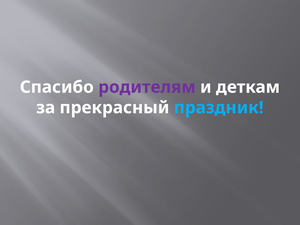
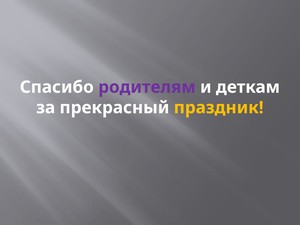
праздник colour: light blue -> yellow
